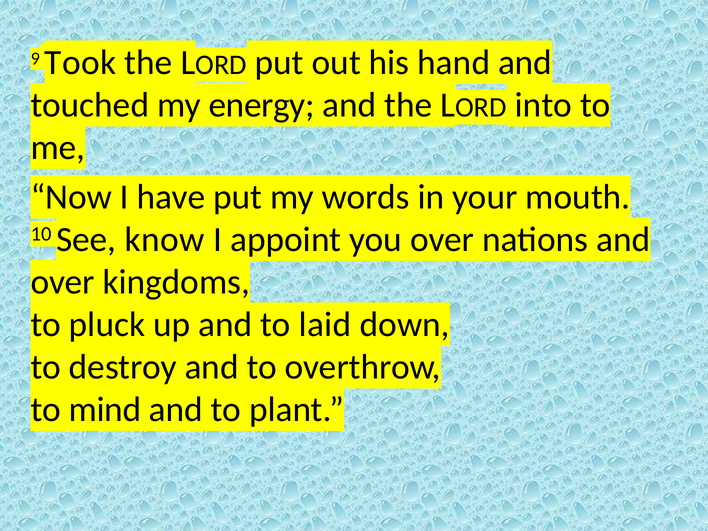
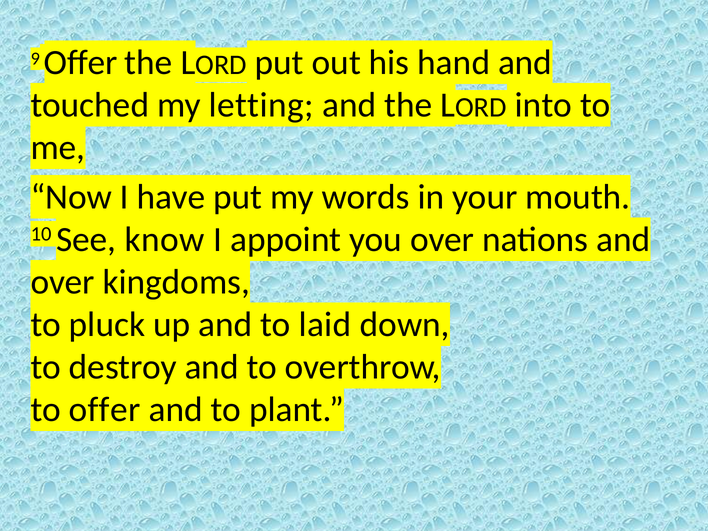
9 Took: Took -> Offer
energy: energy -> letting
to mind: mind -> offer
